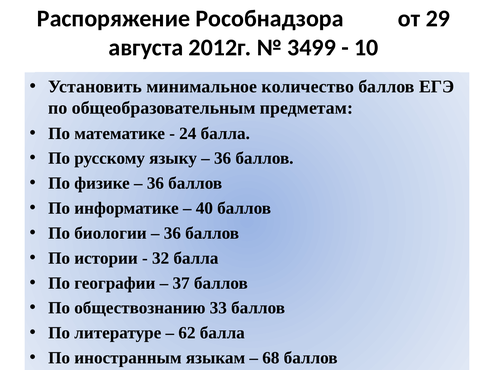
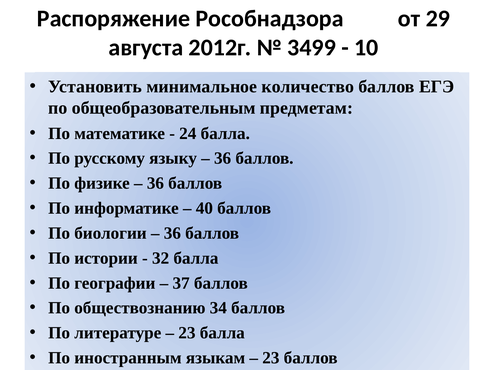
33: 33 -> 34
62 at (187, 333): 62 -> 23
68 at (271, 358): 68 -> 23
